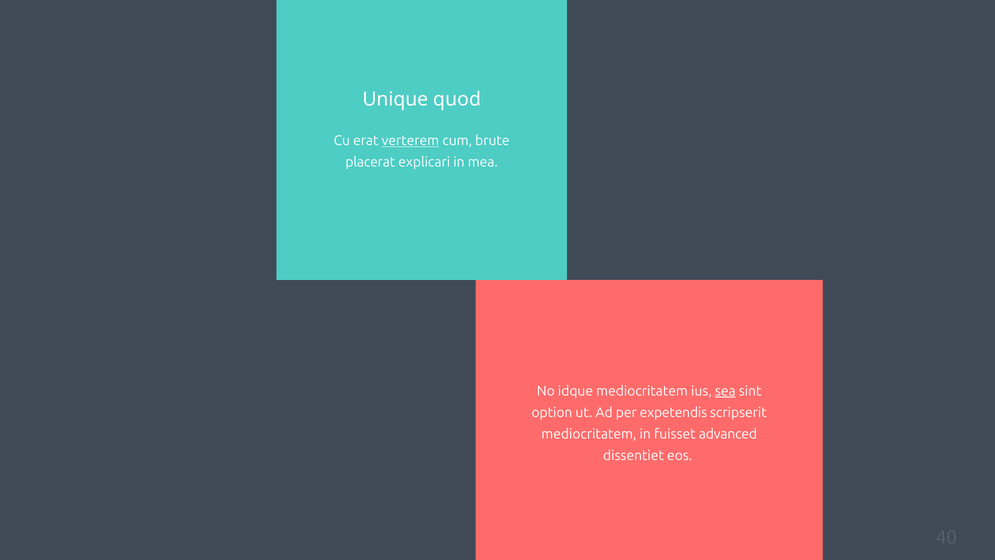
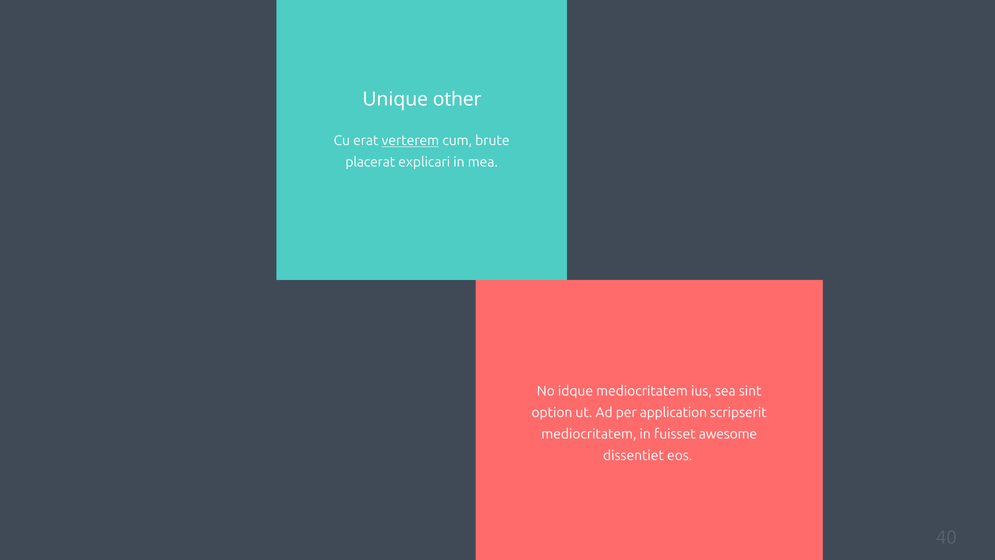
quod: quod -> other
sea underline: present -> none
expetendis: expetendis -> application
advanced: advanced -> awesome
